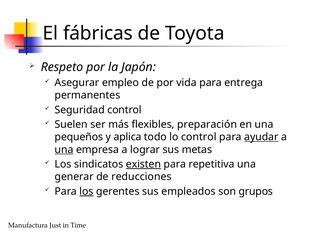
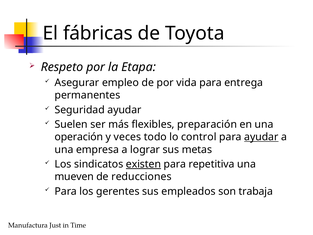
Japón: Japón -> Etapa
Seguridad control: control -> ayudar
pequeños: pequeños -> operación
aplica: aplica -> veces
una at (64, 149) underline: present -> none
generar: generar -> mueven
los at (86, 191) underline: present -> none
grupos: grupos -> trabaja
